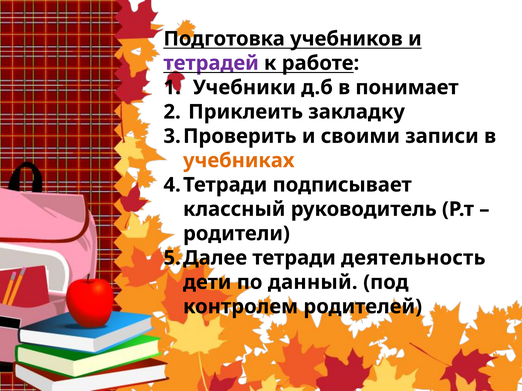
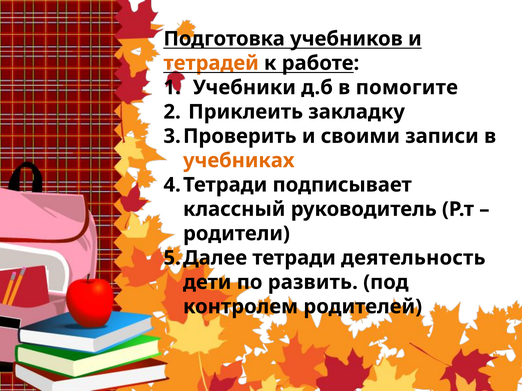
тетрадей colour: purple -> orange
понимает: понимает -> помогите
данный: данный -> развить
